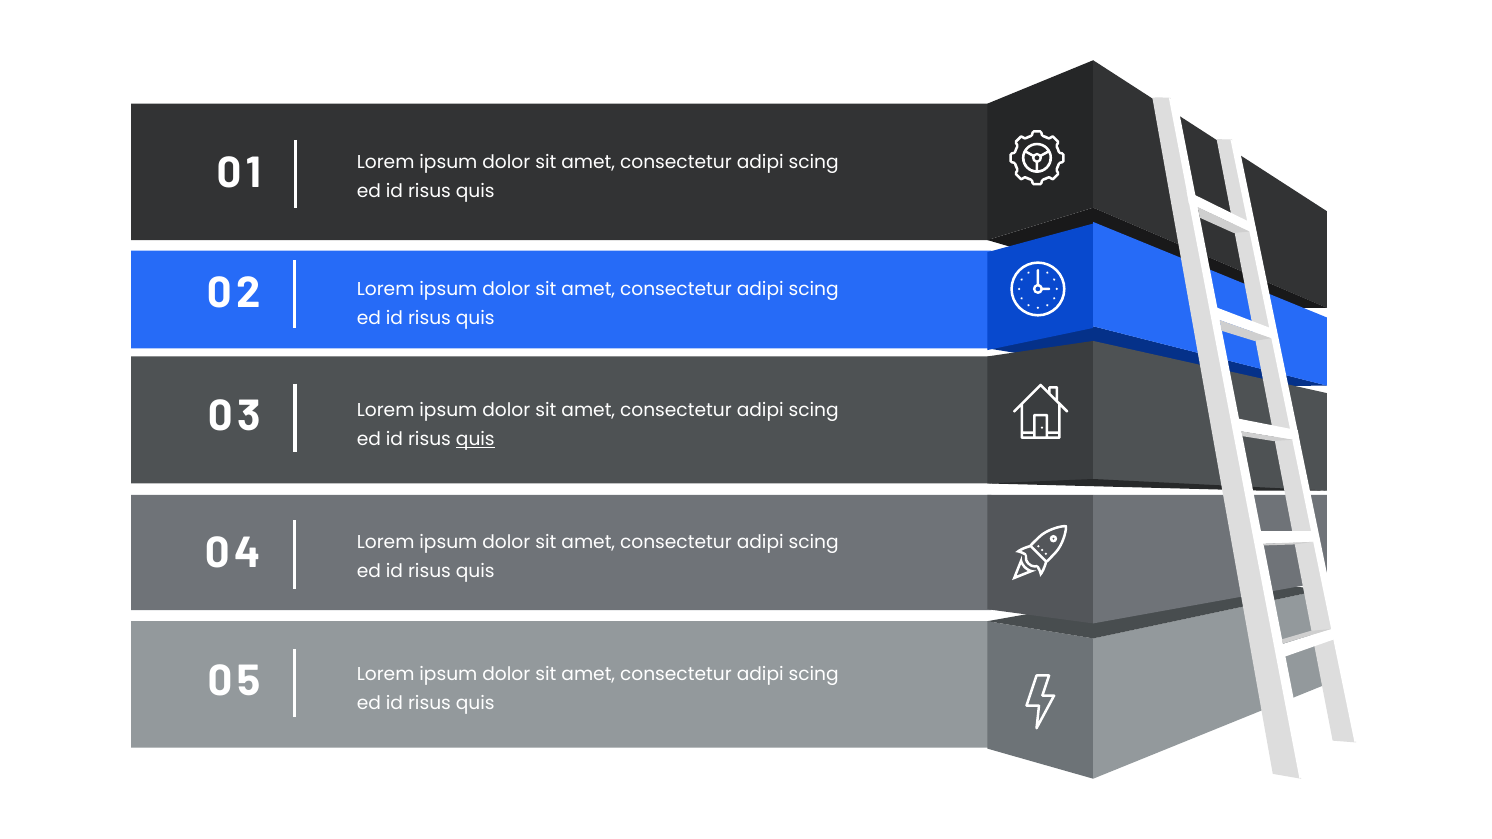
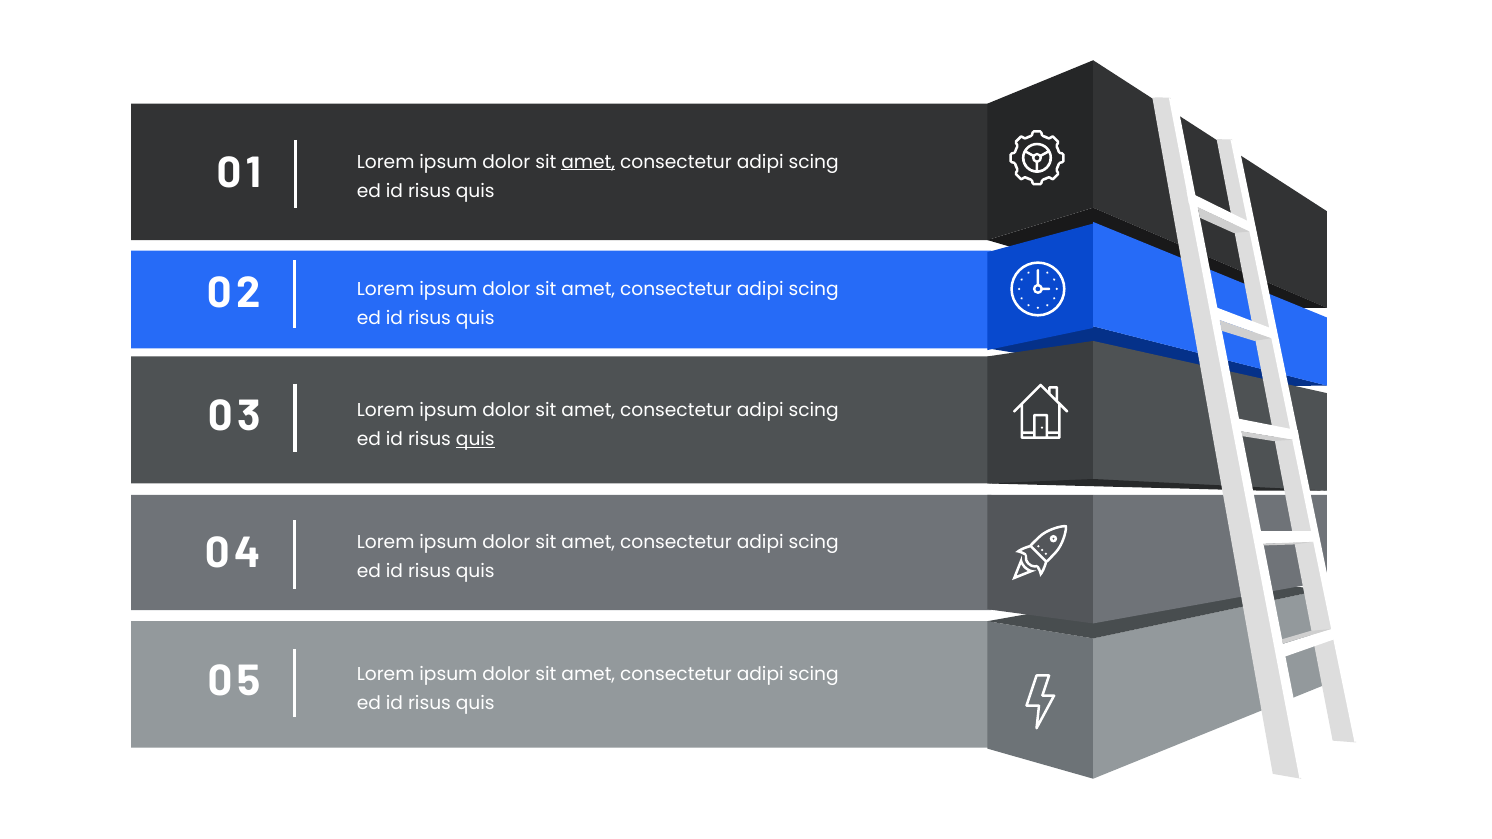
amet at (588, 162) underline: none -> present
